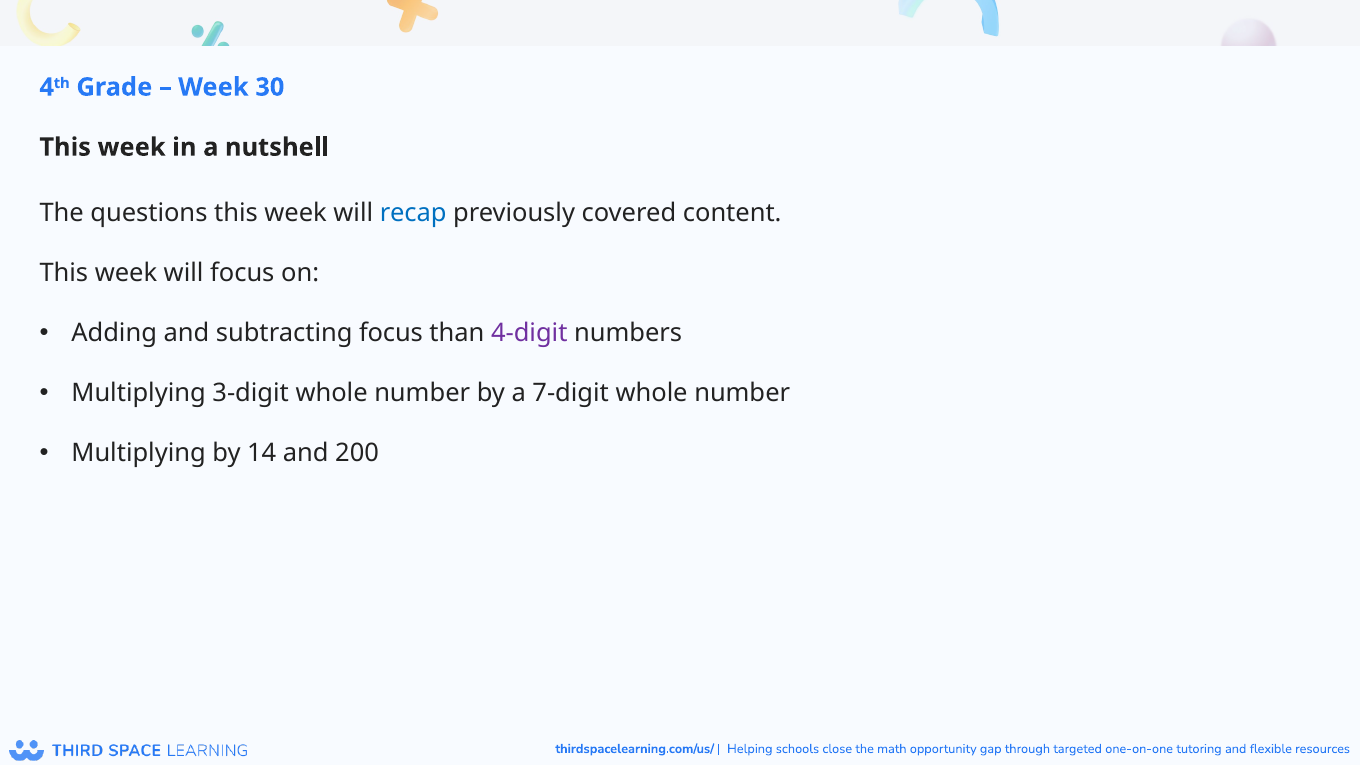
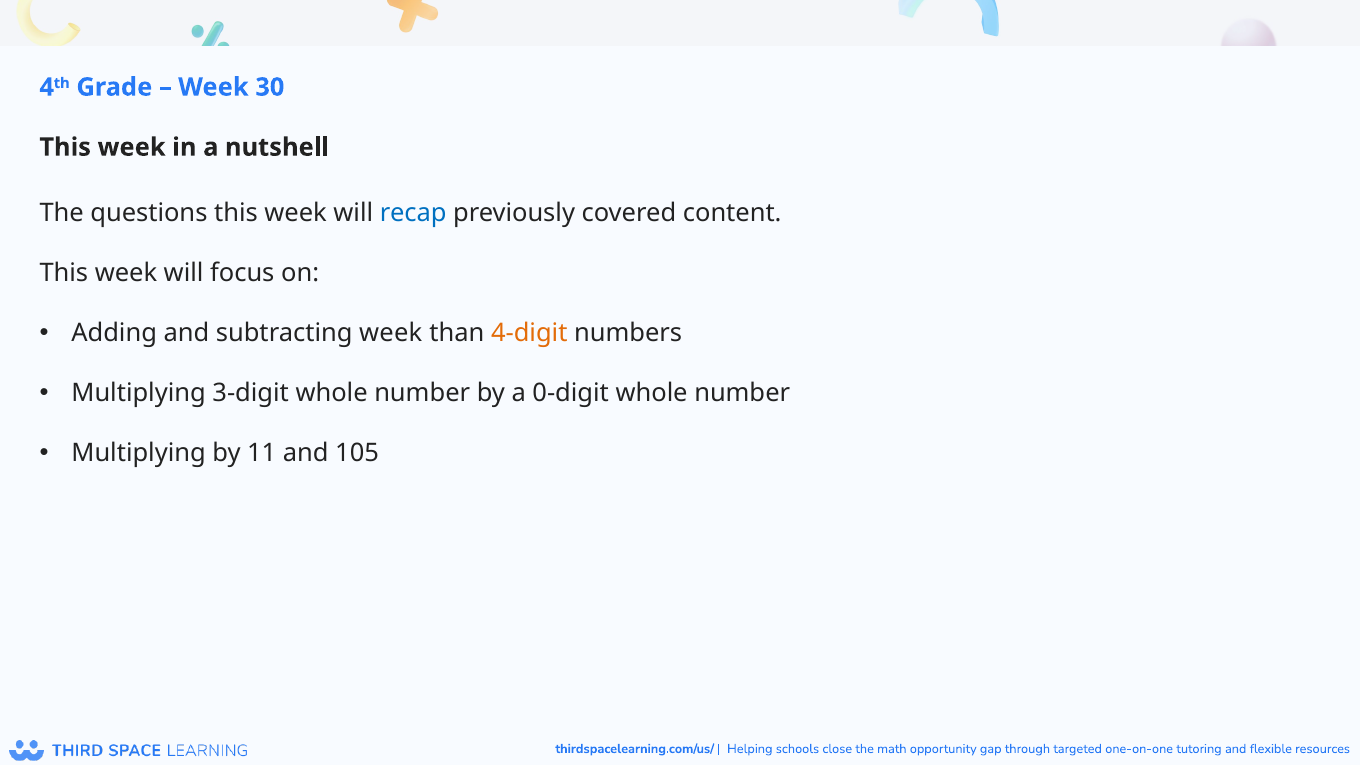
subtracting focus: focus -> week
4-digit colour: purple -> orange
7-digit: 7-digit -> 0-digit
14: 14 -> 11
200: 200 -> 105
